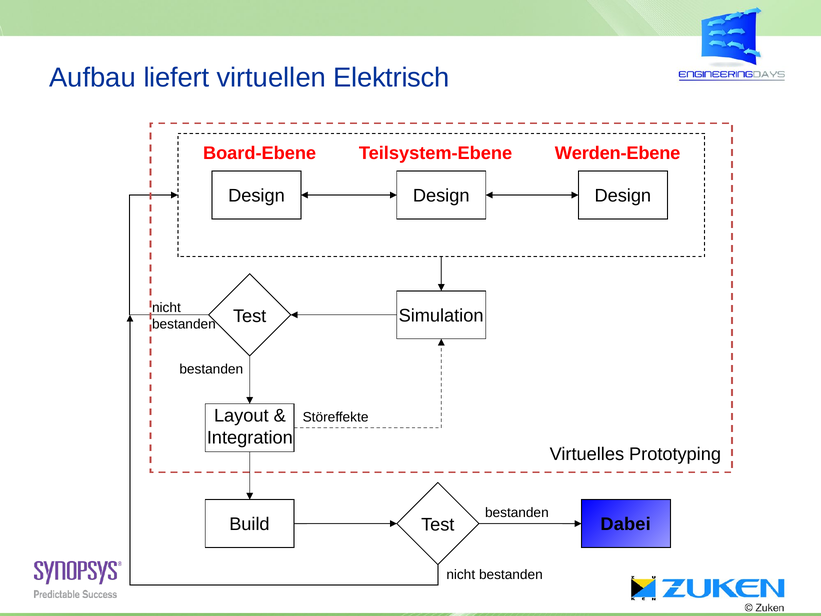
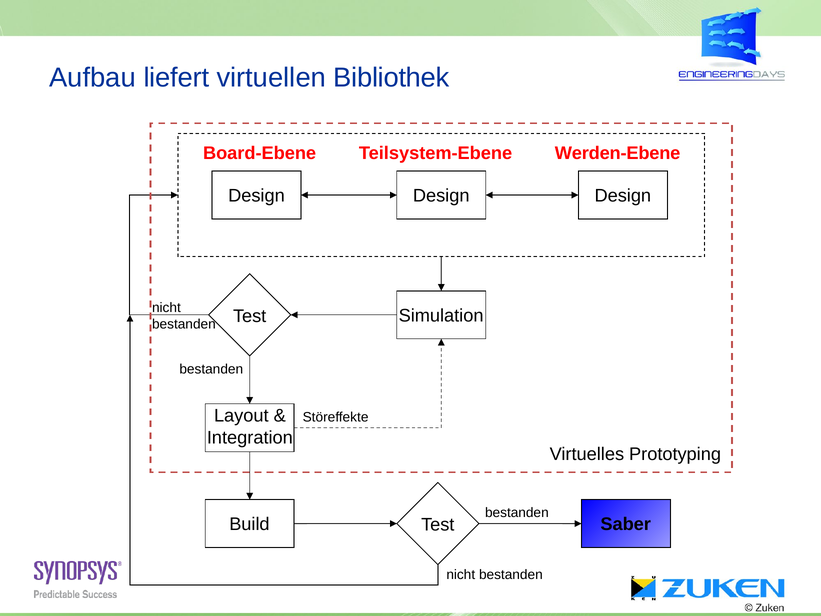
Elektrisch: Elektrisch -> Bibliothek
Dabei: Dabei -> Saber
